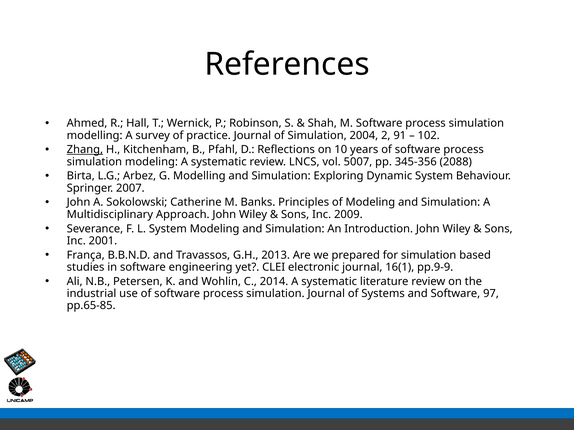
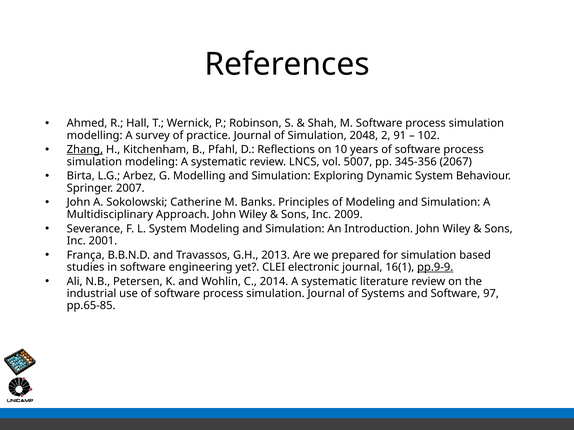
2004: 2004 -> 2048
2088: 2088 -> 2067
pp.9-9 underline: none -> present
